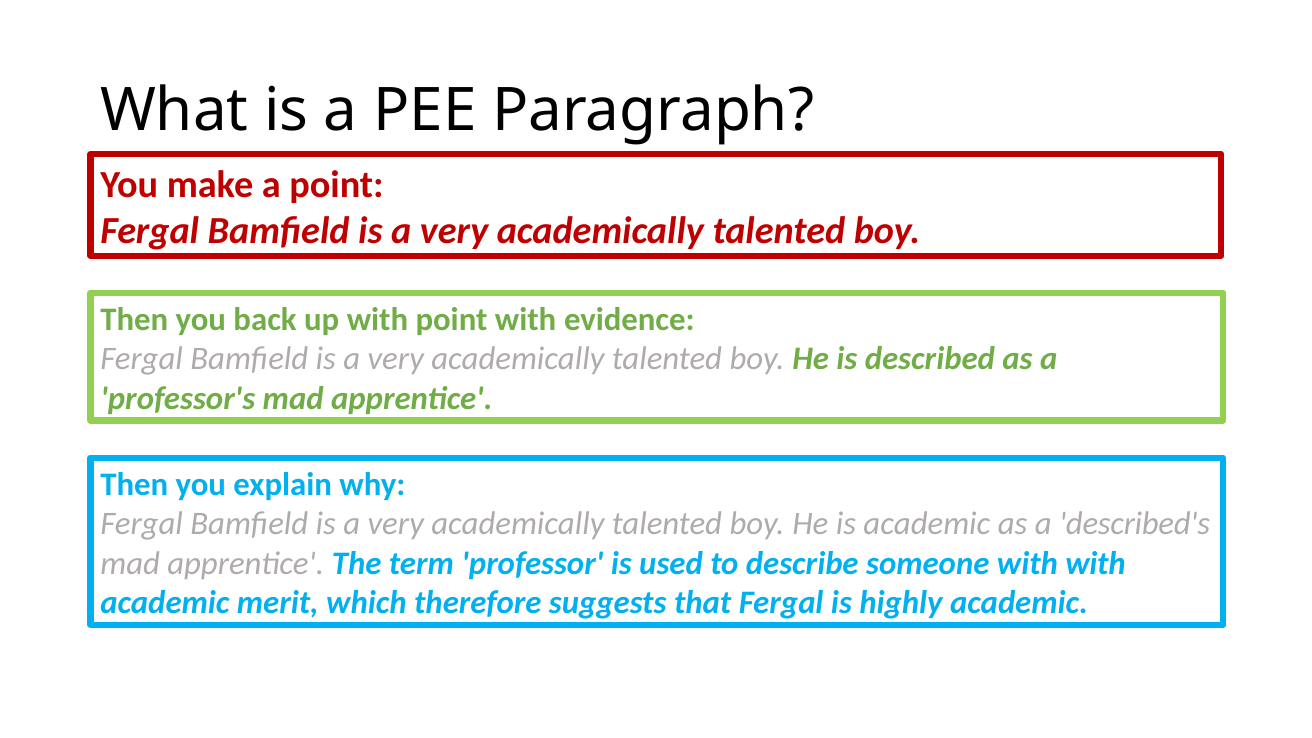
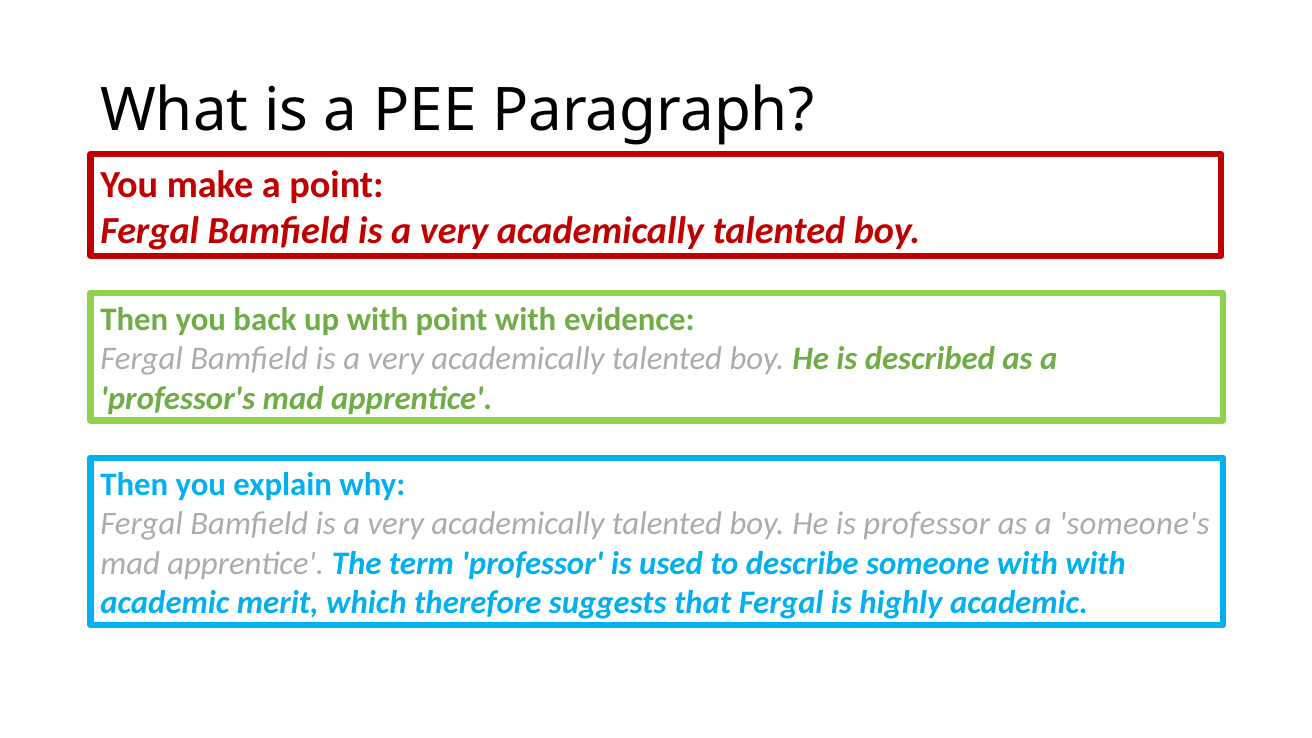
is academic: academic -> professor
described's: described's -> someone's
